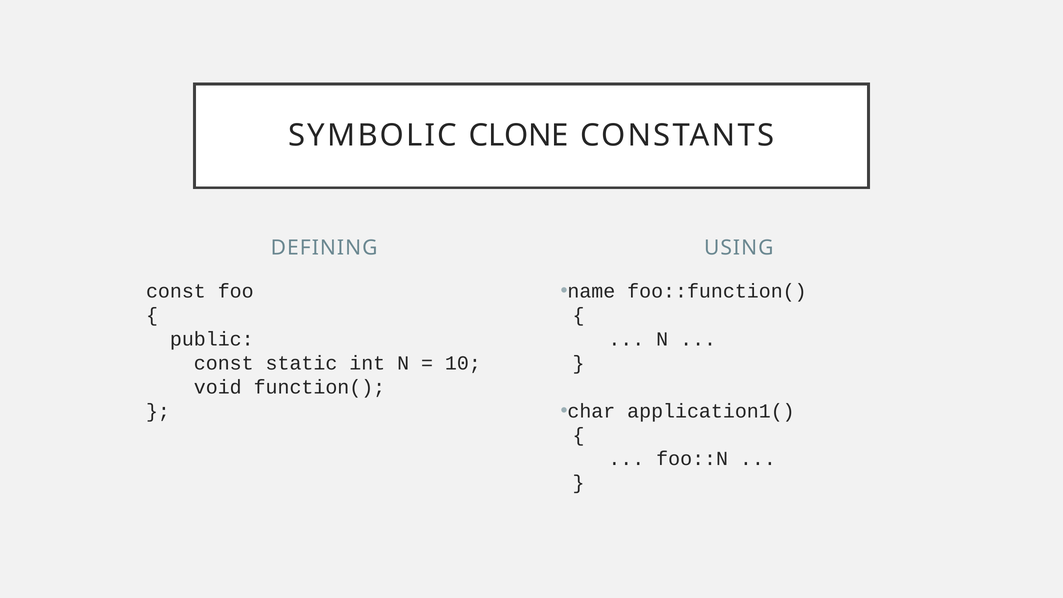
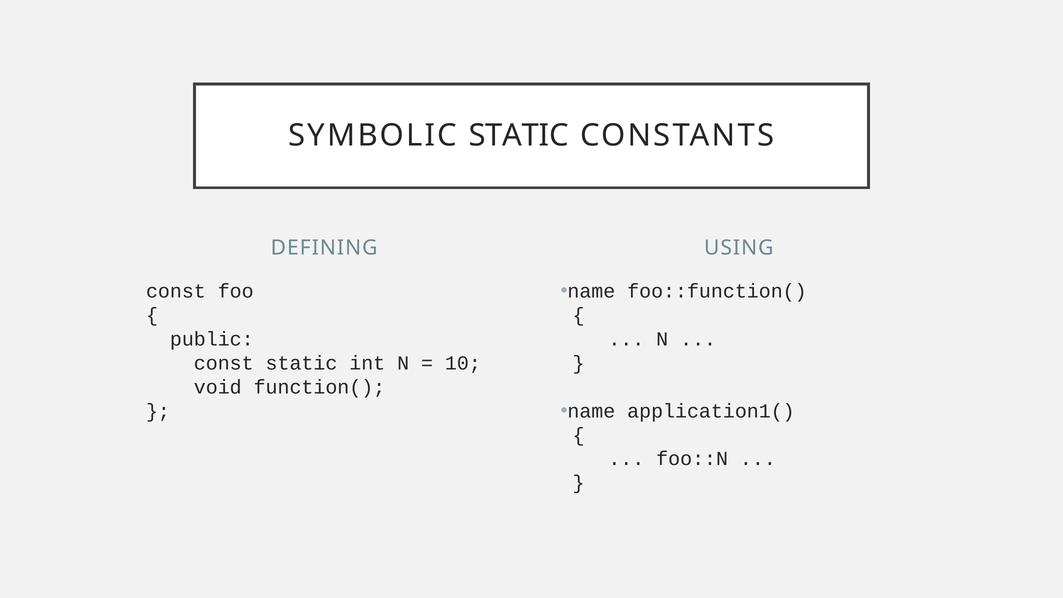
SYMBOLIC CLONE: CLONE -> STATIC
char at (591, 411): char -> name
